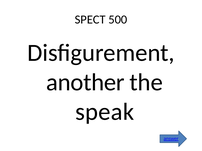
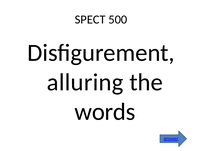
another: another -> alluring
speak: speak -> words
